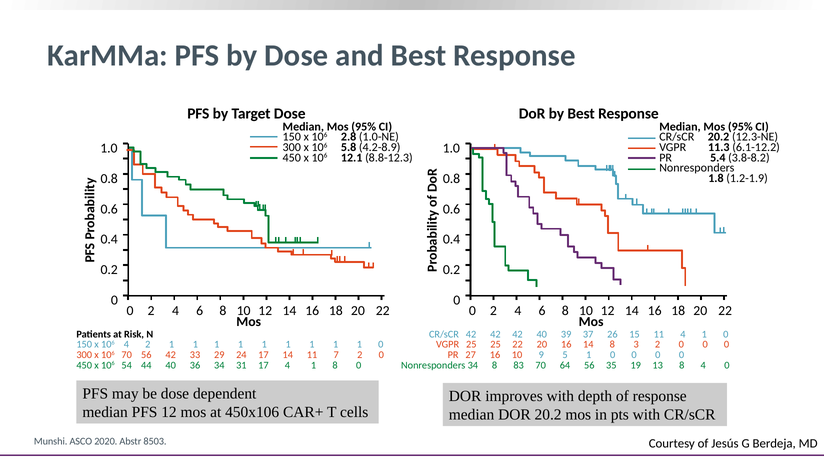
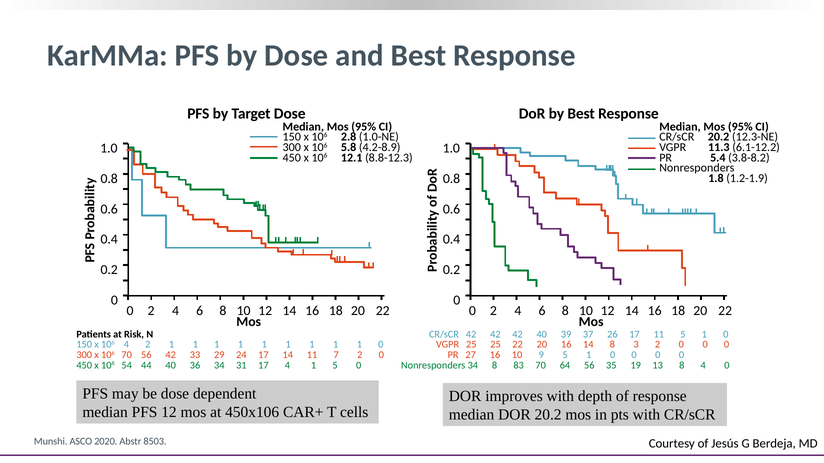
26 15: 15 -> 17
11 4: 4 -> 5
1 8: 8 -> 5
